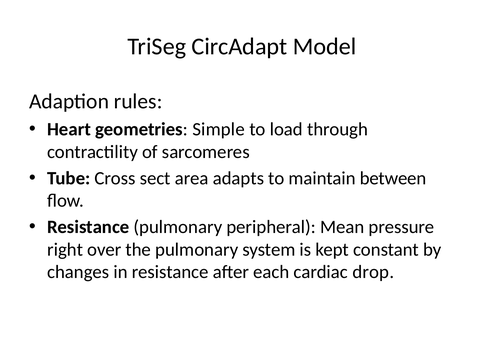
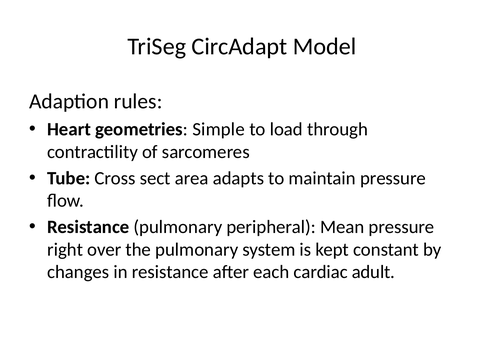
maintain between: between -> pressure
drop: drop -> adult
